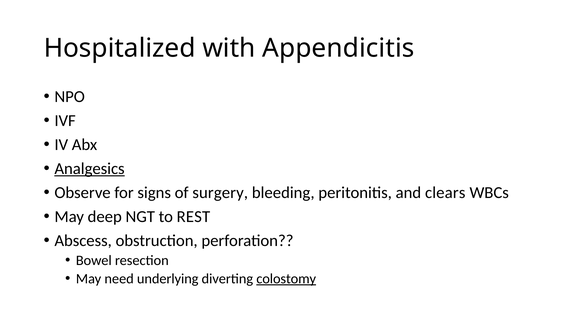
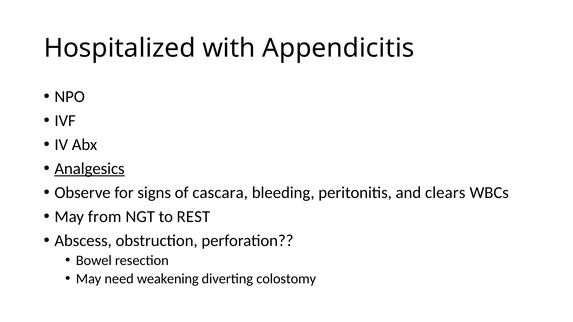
surgery: surgery -> cascara
deep: deep -> from
underlying: underlying -> weakening
colostomy underline: present -> none
